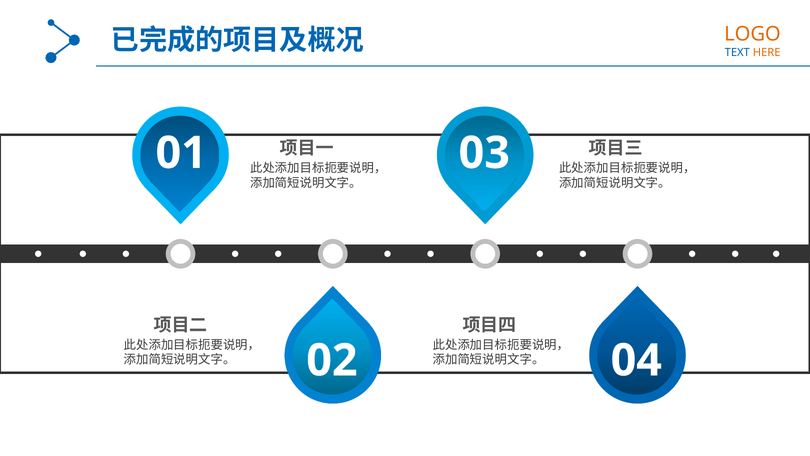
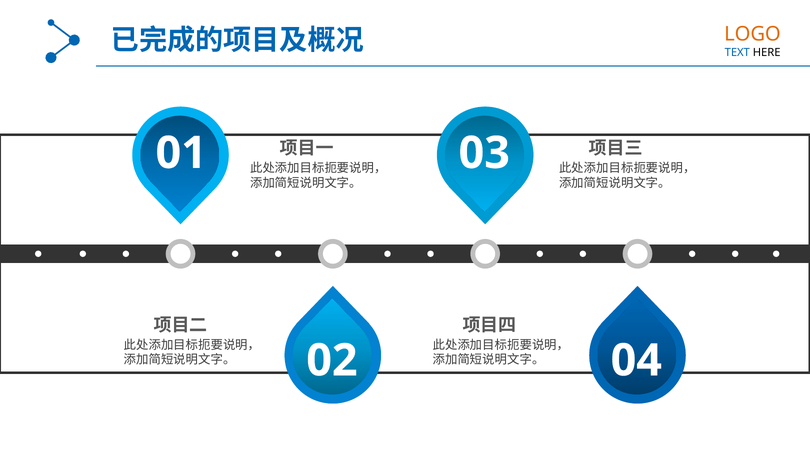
HERE colour: orange -> black
